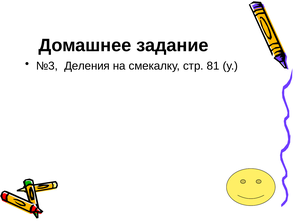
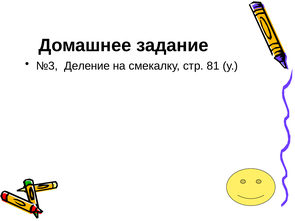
Деления: Деления -> Деление
